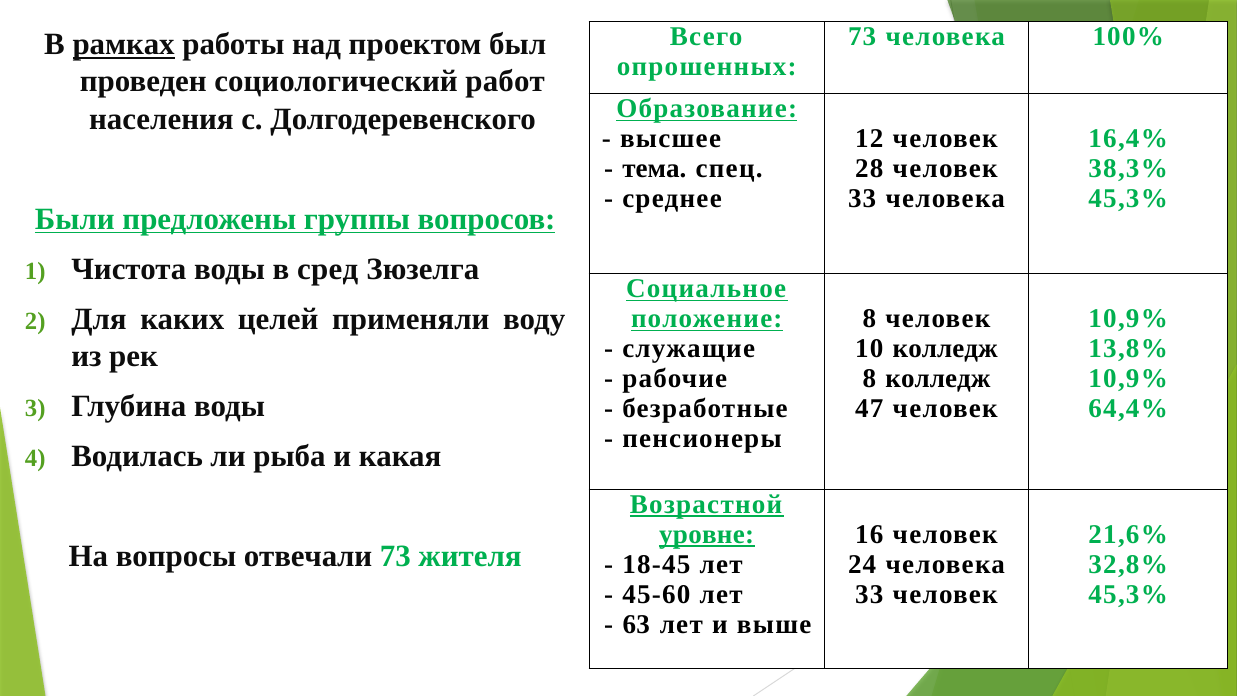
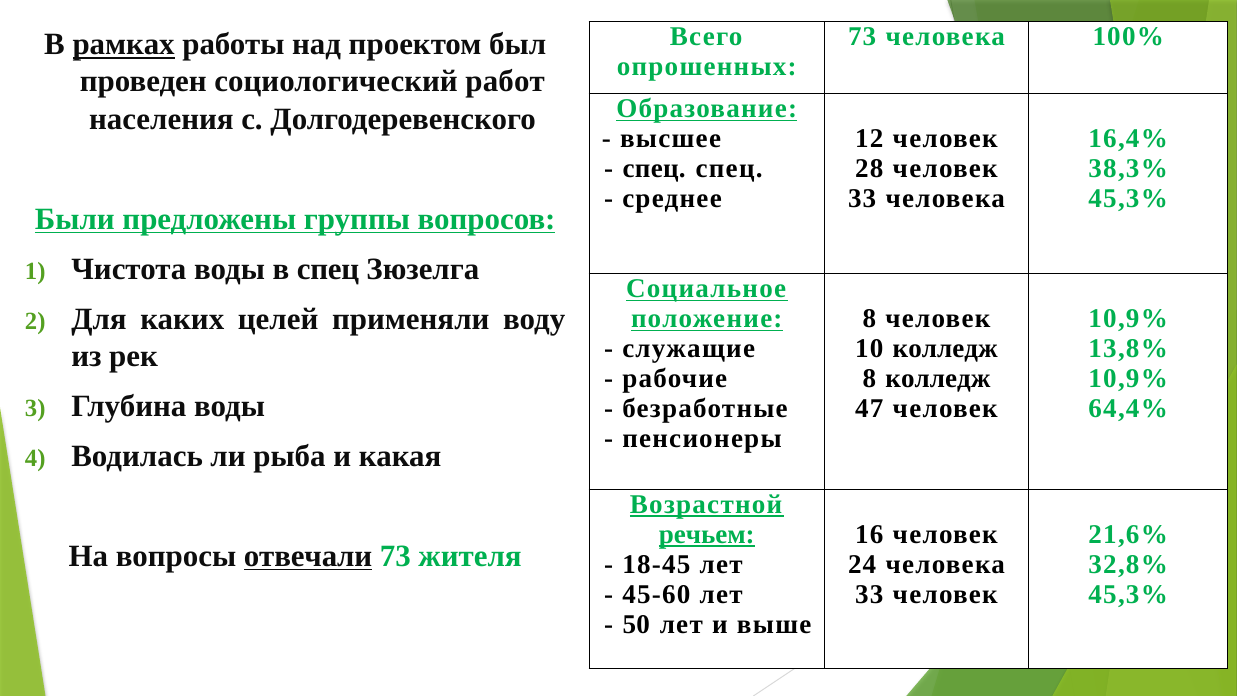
тема at (654, 169): тема -> спец
в сред: сред -> спец
уровне: уровне -> речьем
отвечали underline: none -> present
63: 63 -> 50
